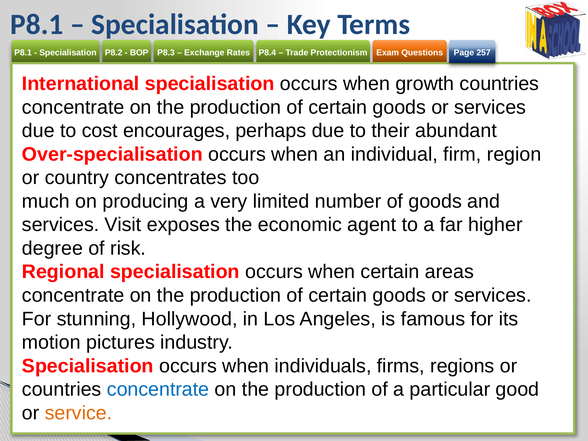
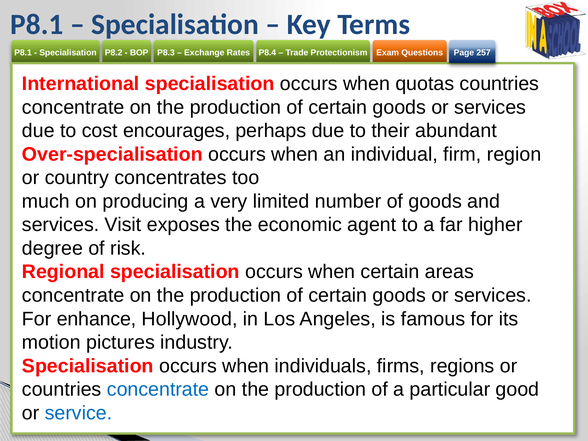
growth: growth -> quotas
stunning: stunning -> enhance
service colour: orange -> blue
